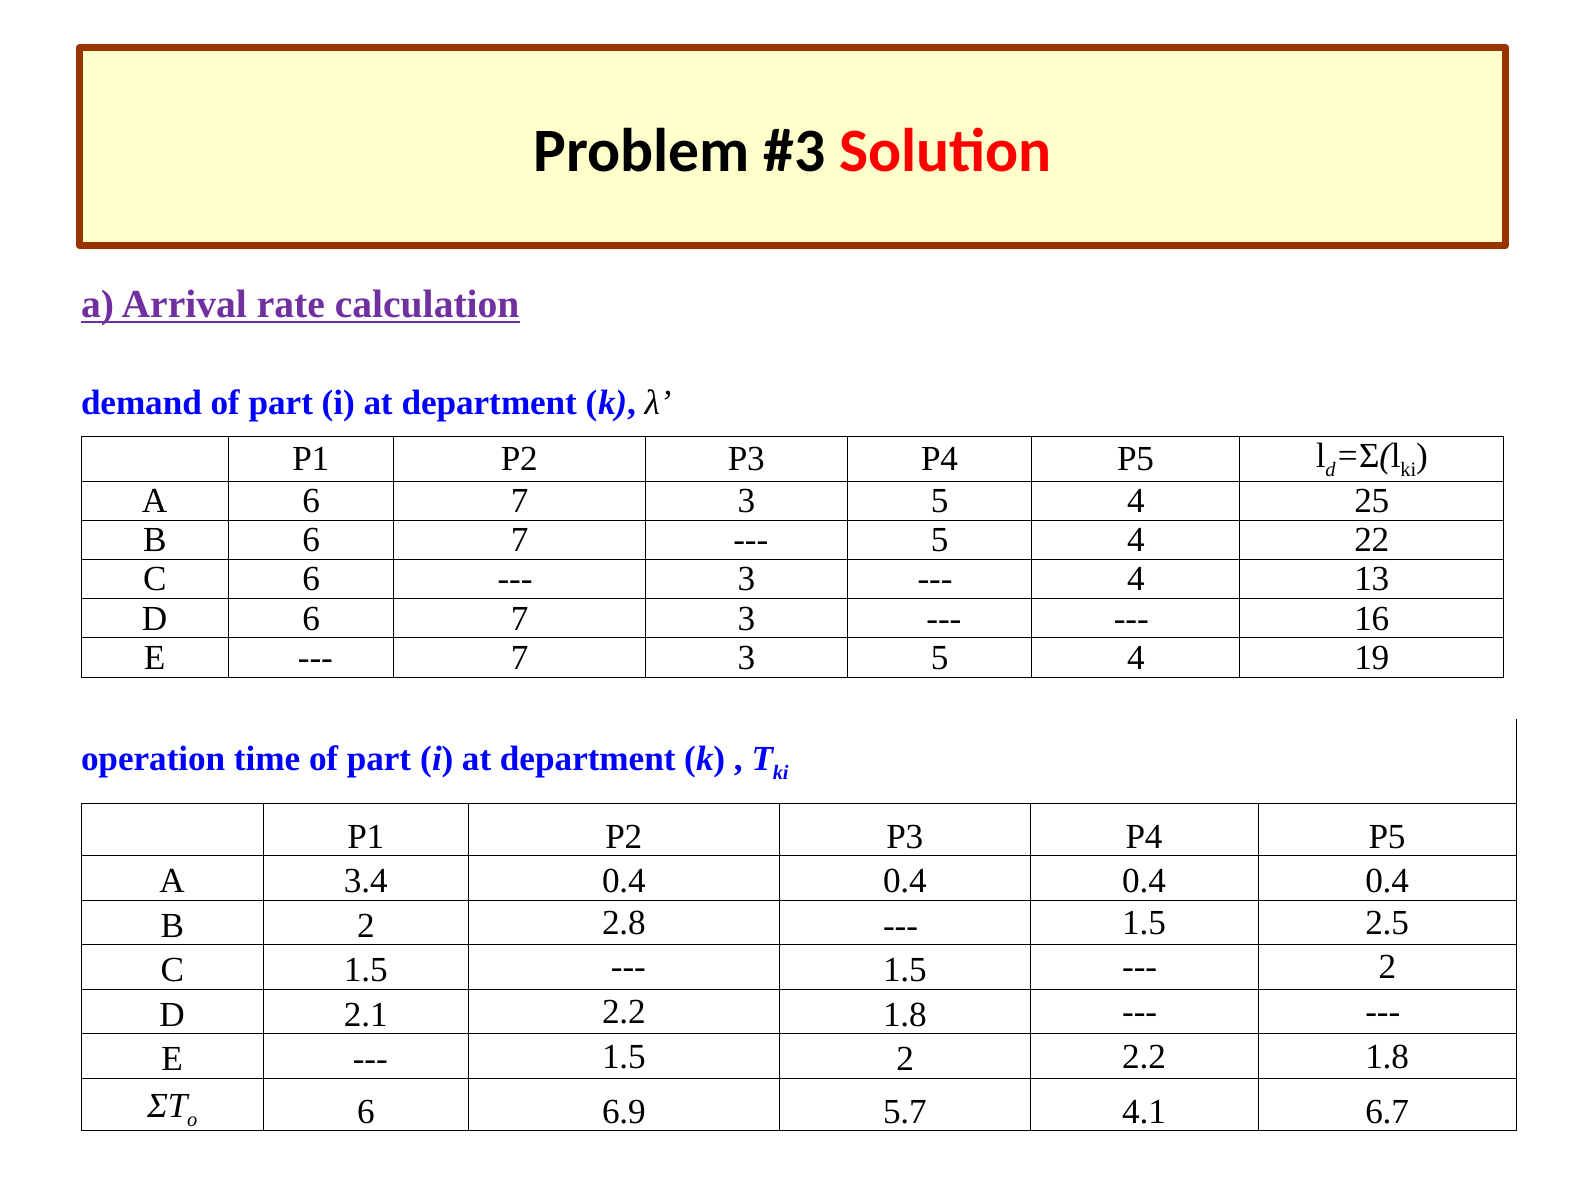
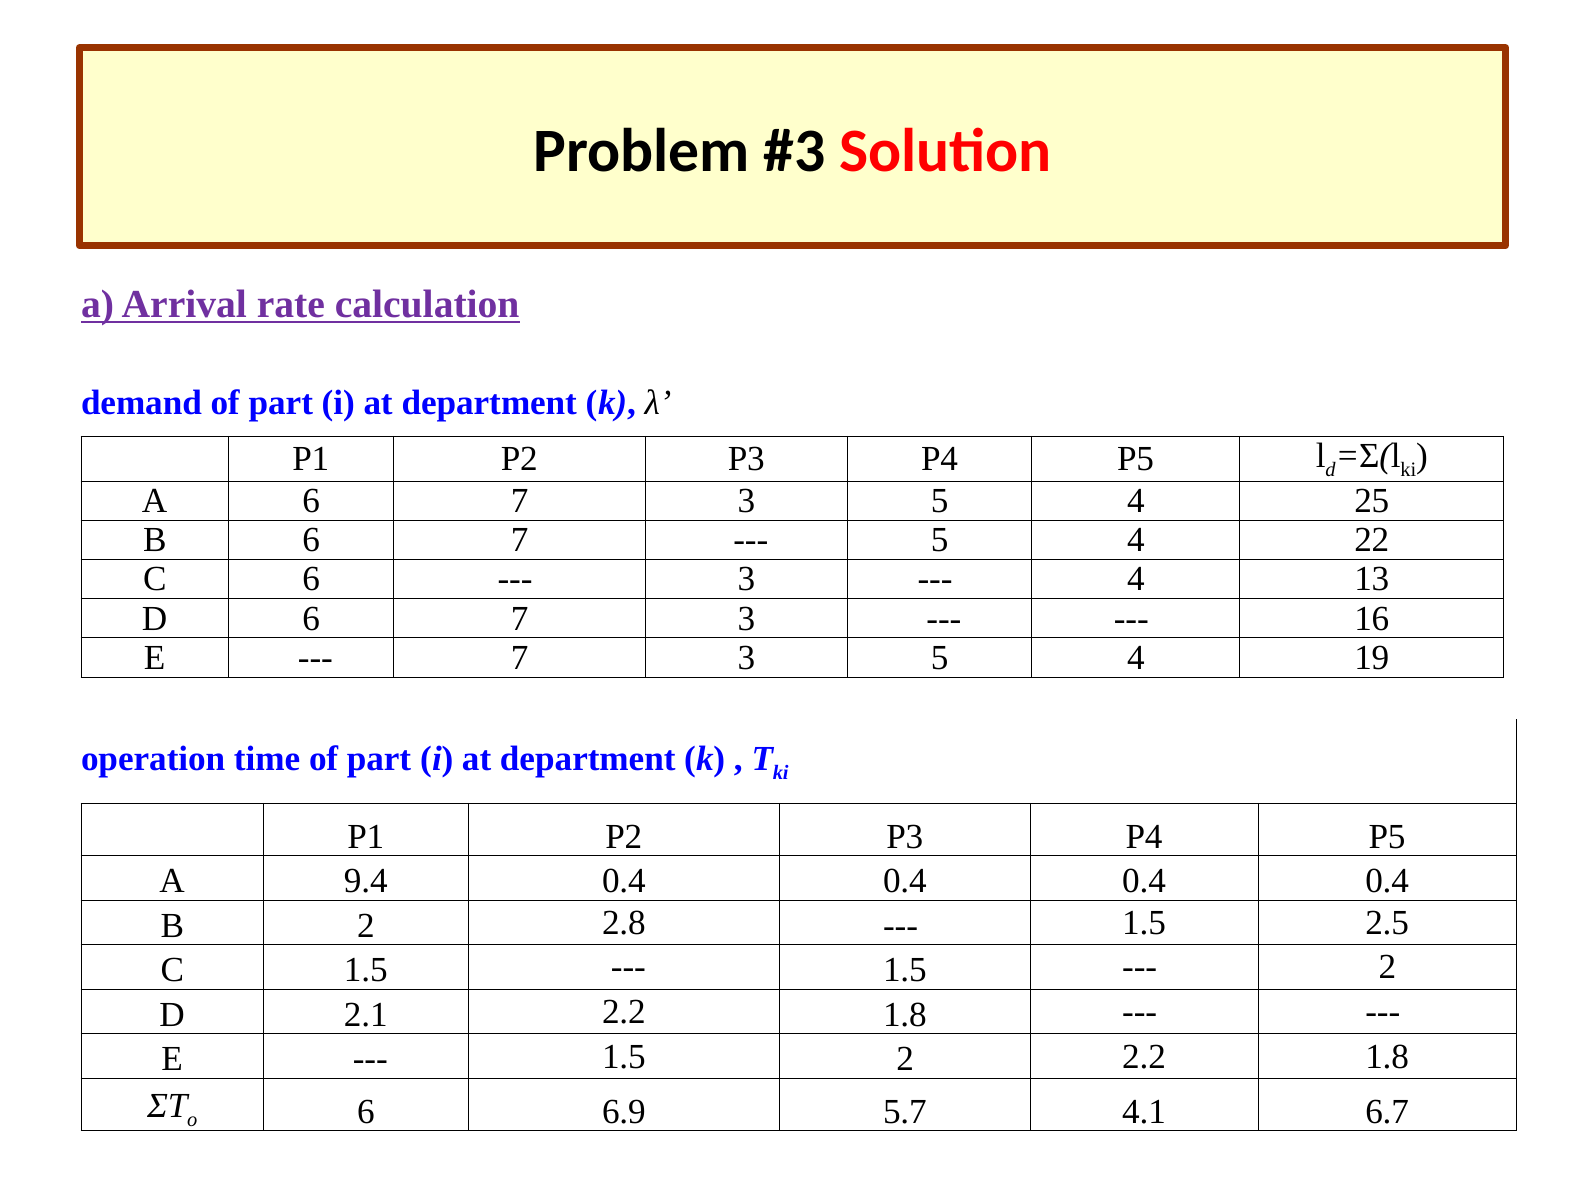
3.4: 3.4 -> 9.4
